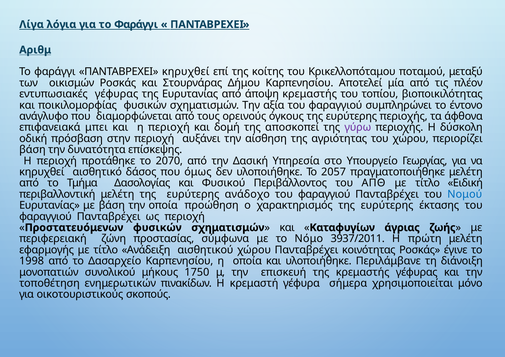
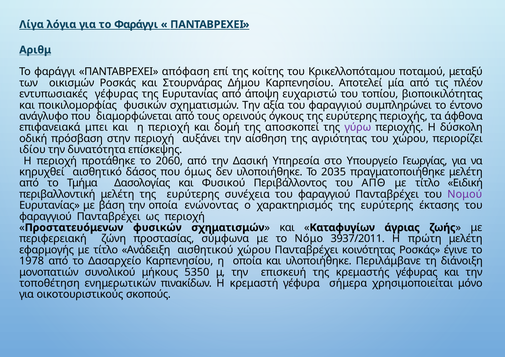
ΠΑΝΤΑΒΡΕΧΕΙ κηρυχθεί: κηρυχθεί -> απόφαση
άποψη κρεμαστής: κρεμαστής -> ευχαριστώ
βάση at (32, 150): βάση -> ιδίου
2070: 2070 -> 2060
2057: 2057 -> 2035
ανάδοχο: ανάδοχο -> συνέχεια
Νομού colour: blue -> purple
προώθηση: προώθηση -> ενώνοντας
1998: 1998 -> 1978
1750: 1750 -> 5350
